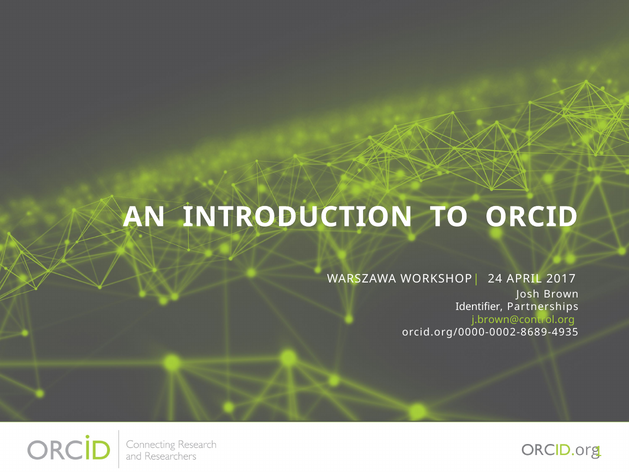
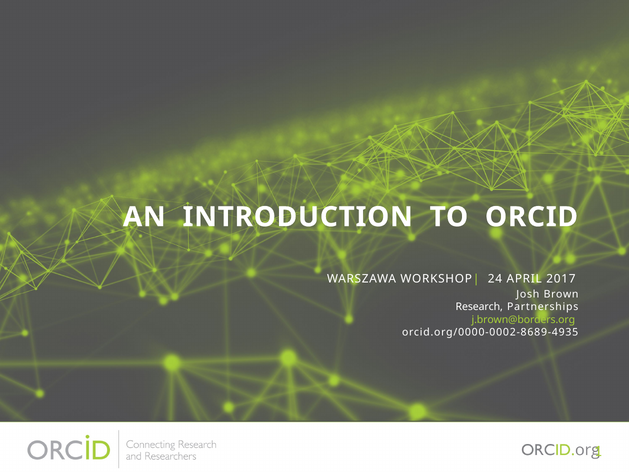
Identifier: Identifier -> Research
j.brown@control.org: j.brown@control.org -> j.brown@borders.org
